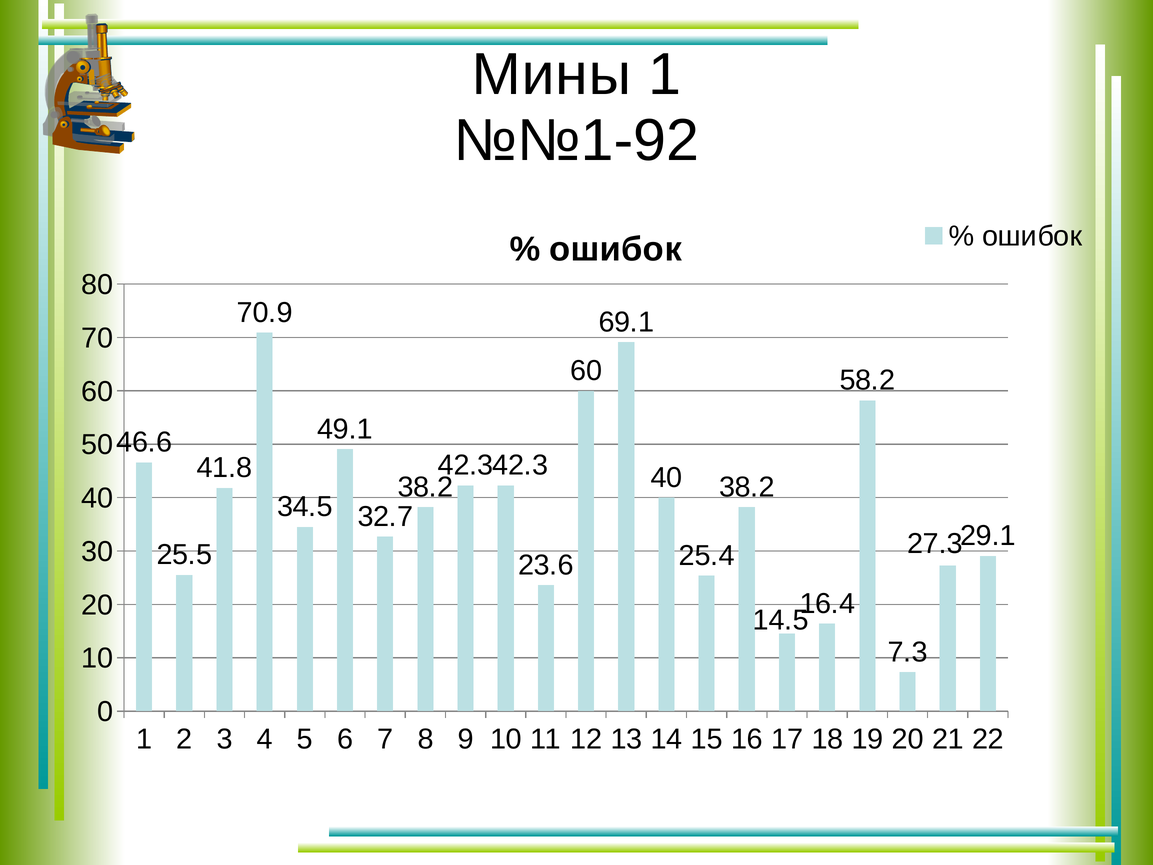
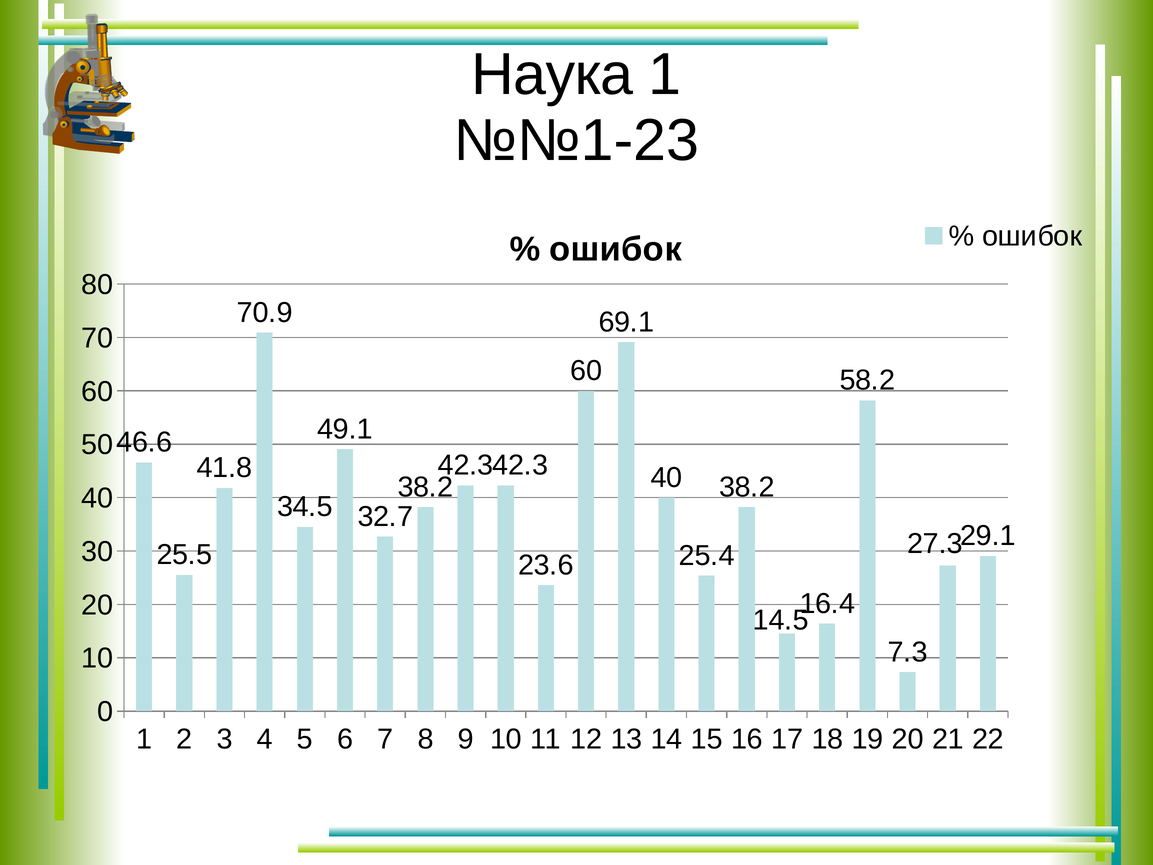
Мины: Мины -> Наука
№№1-92: №№1-92 -> №№1-23
